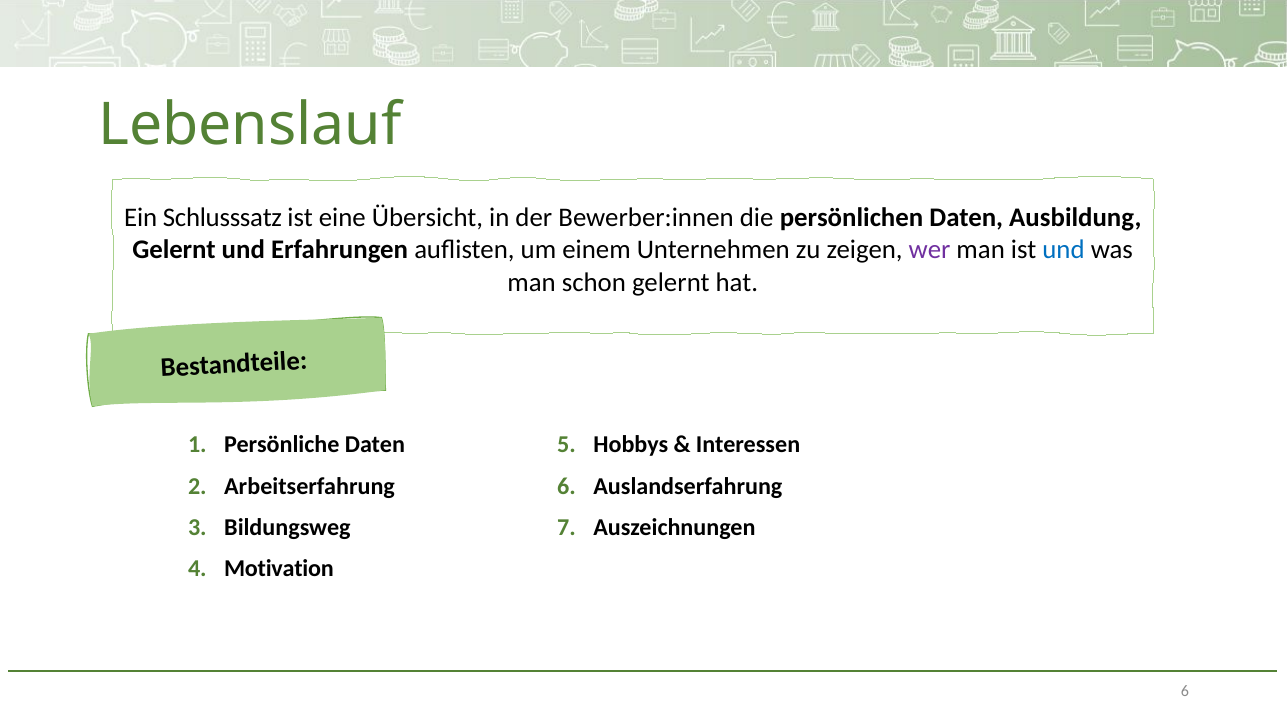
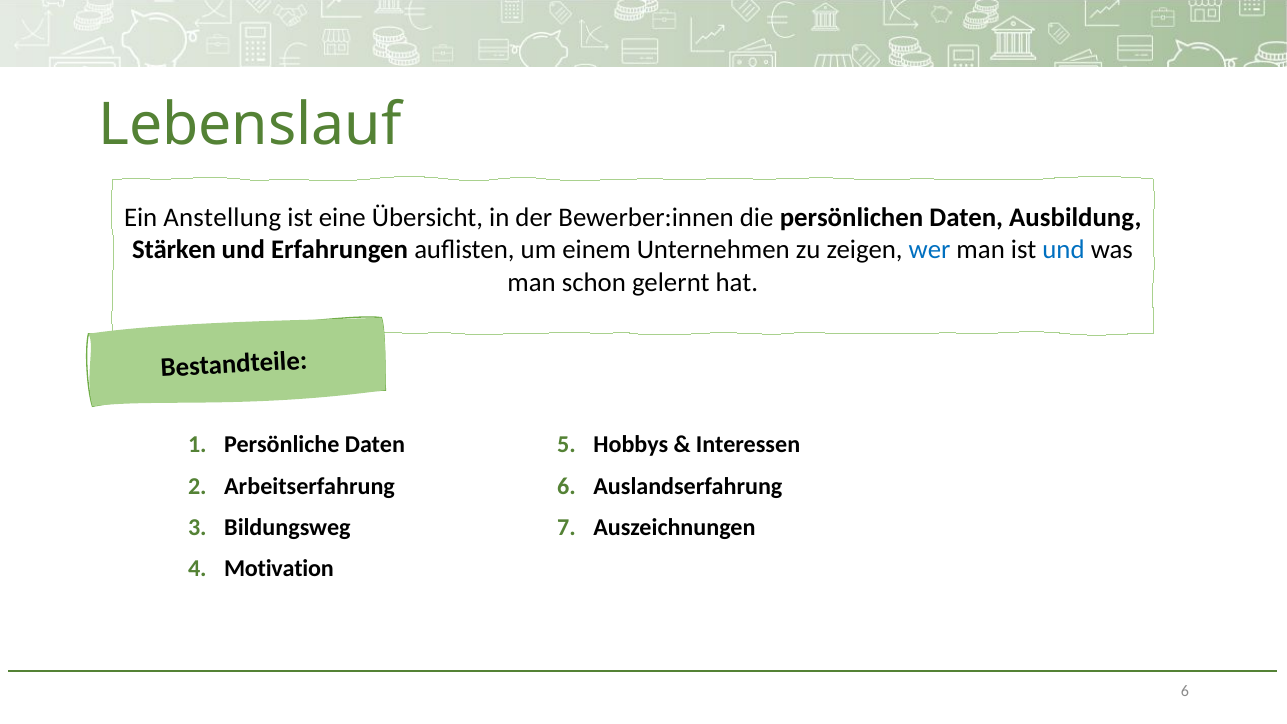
Schlusssatz: Schlusssatz -> Anstellung
Gelernt at (174, 250): Gelernt -> Stärken
wer colour: purple -> blue
